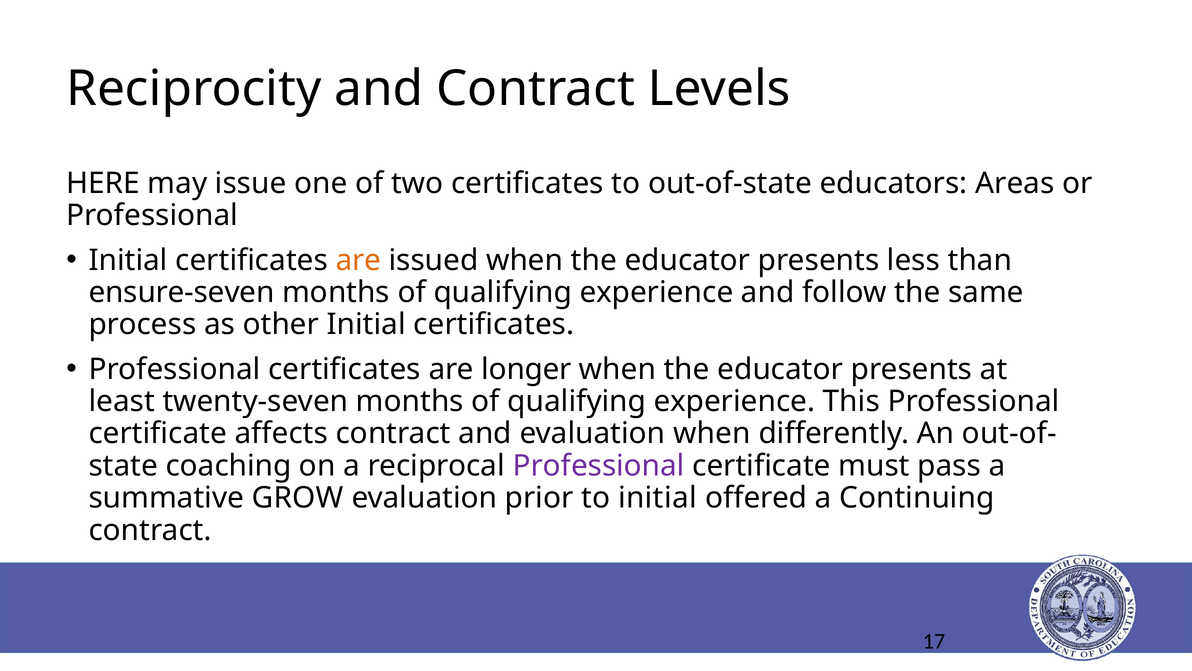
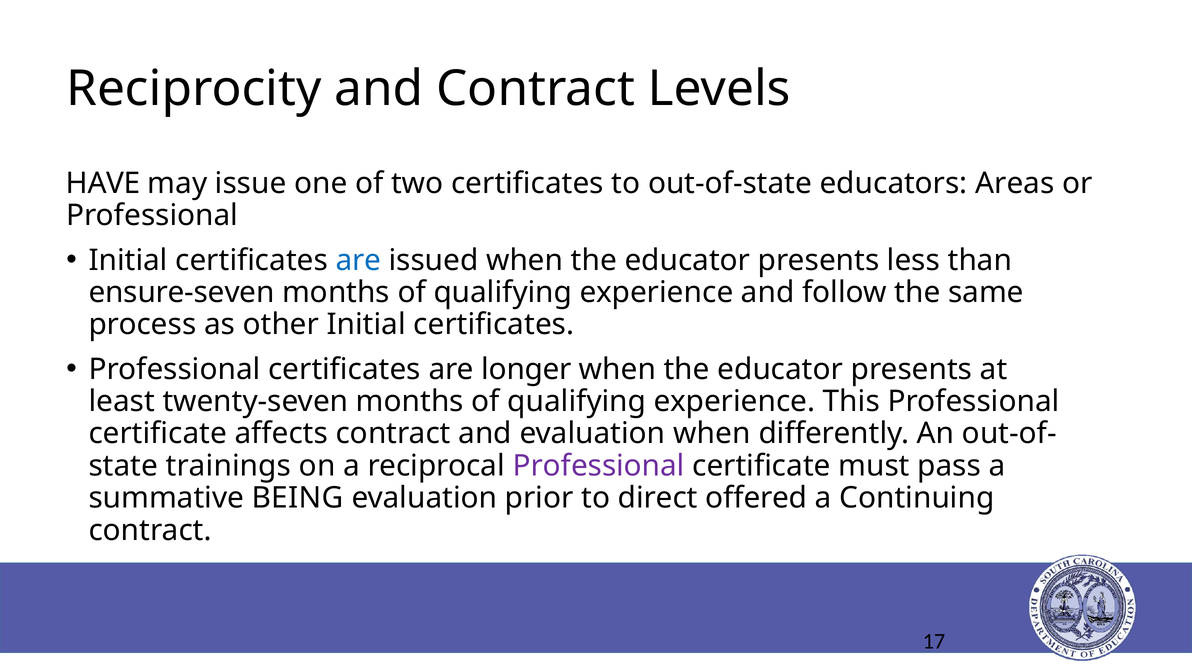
HERE: HERE -> HAVE
are at (358, 260) colour: orange -> blue
coaching: coaching -> trainings
GROW: GROW -> BEING
to initial: initial -> direct
